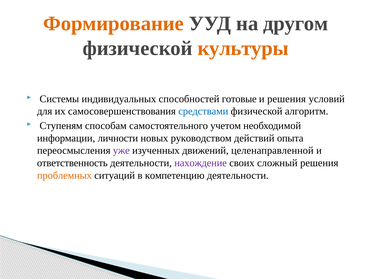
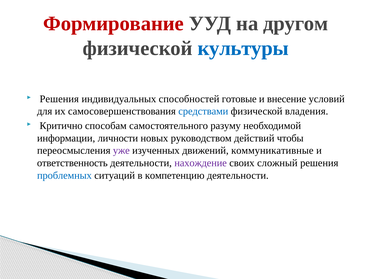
Формирование colour: orange -> red
культуры colour: orange -> blue
Системы at (59, 99): Системы -> Решения
и решения: решения -> внесение
алгоритм: алгоритм -> владения
Ступеням: Ступеням -> Критично
учетом: учетом -> разуму
опыта: опыта -> чтобы
целенаправленной: целенаправленной -> коммуникативные
проблемных colour: orange -> blue
